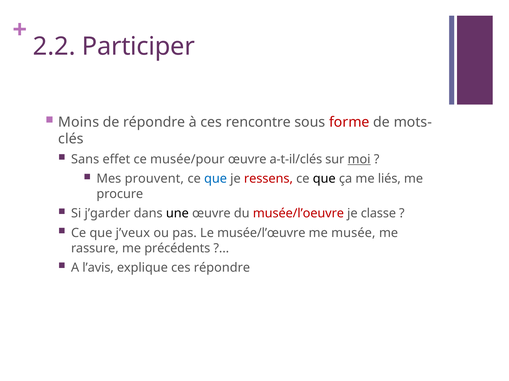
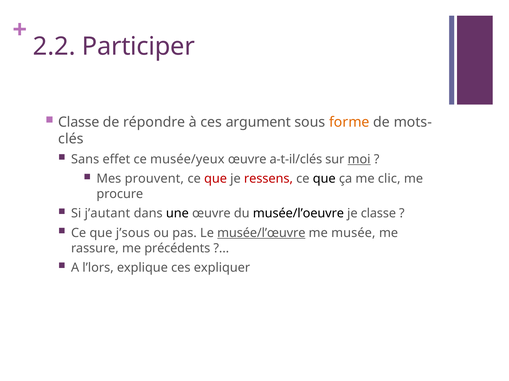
Moins at (79, 122): Moins -> Classe
rencontre: rencontre -> argument
forme colour: red -> orange
musée/pour: musée/pour -> musée/yeux
que at (216, 179) colour: blue -> red
liés: liés -> clic
j’garder: j’garder -> j’autant
musée/l’oeuvre colour: red -> black
j’veux: j’veux -> j’sous
musée/l’œuvre underline: none -> present
l’avis: l’avis -> l’lors
ces répondre: répondre -> expliquer
